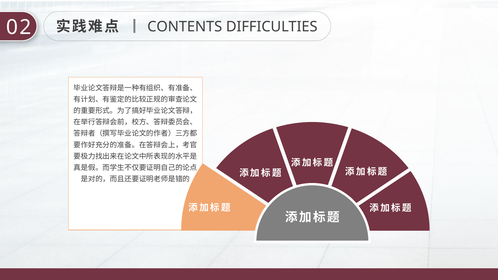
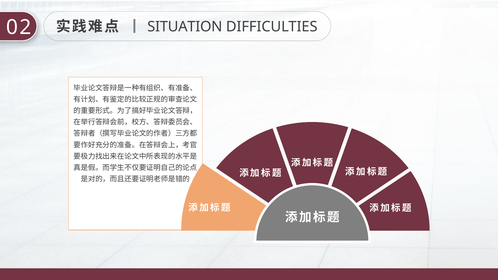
CONTENTS: CONTENTS -> SITUATION
